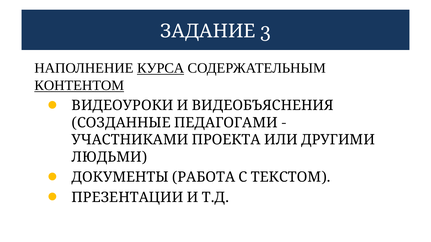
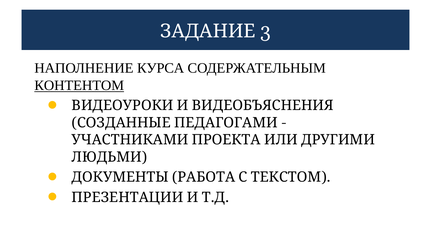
КУРСА underline: present -> none
